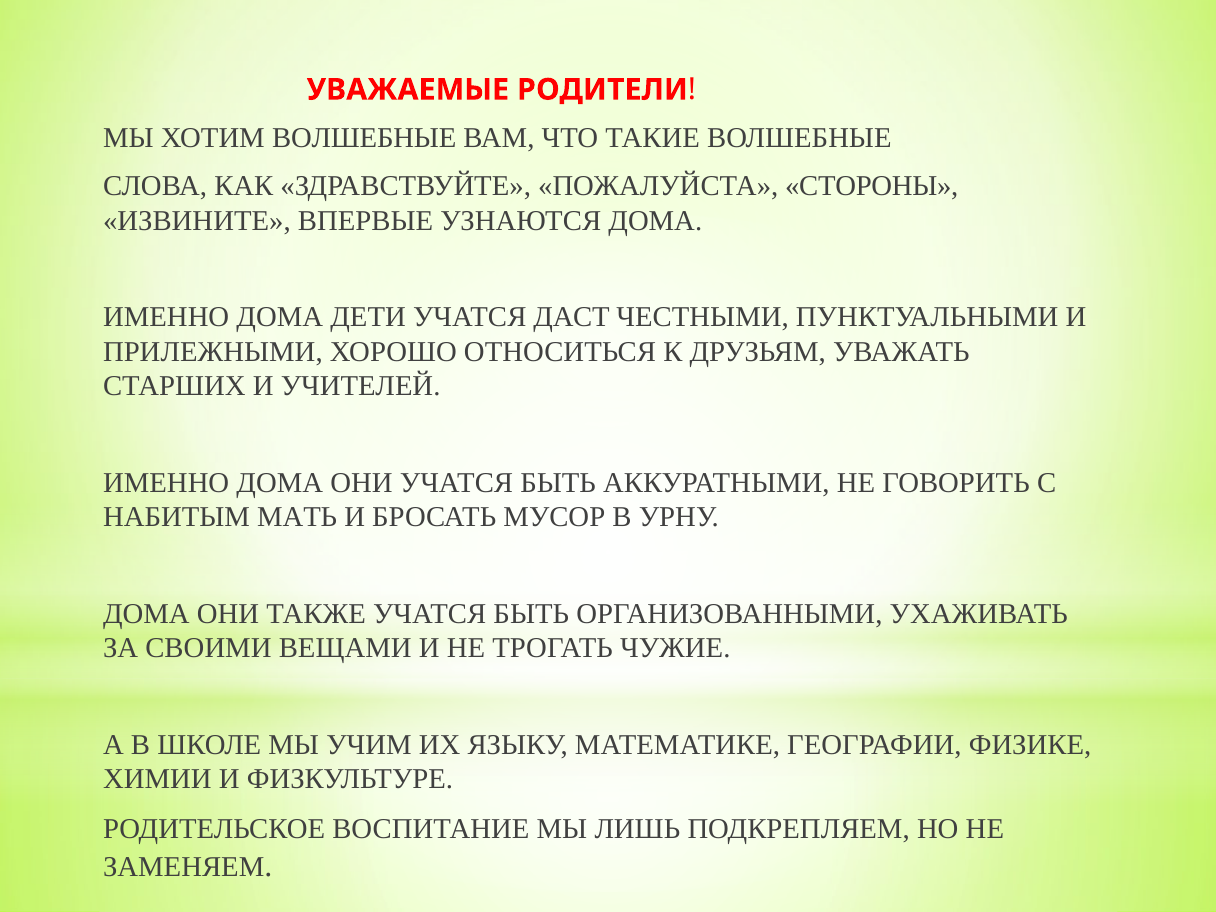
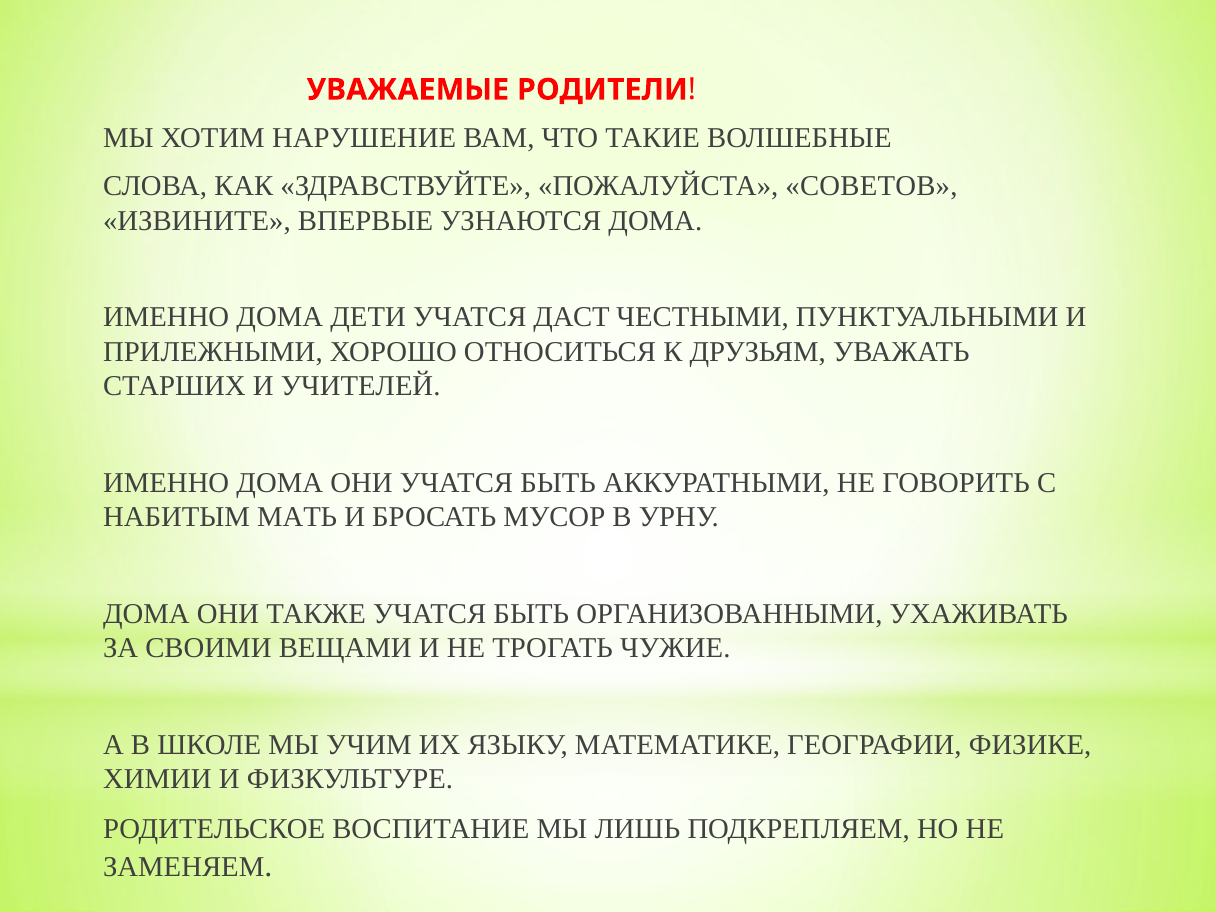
ХОТИМ ВОЛШЕБНЫЕ: ВОЛШЕБНЫЕ -> НАРУШЕНИЕ
СТОРОНЫ: СТОРОНЫ -> СОВЕТОВ
